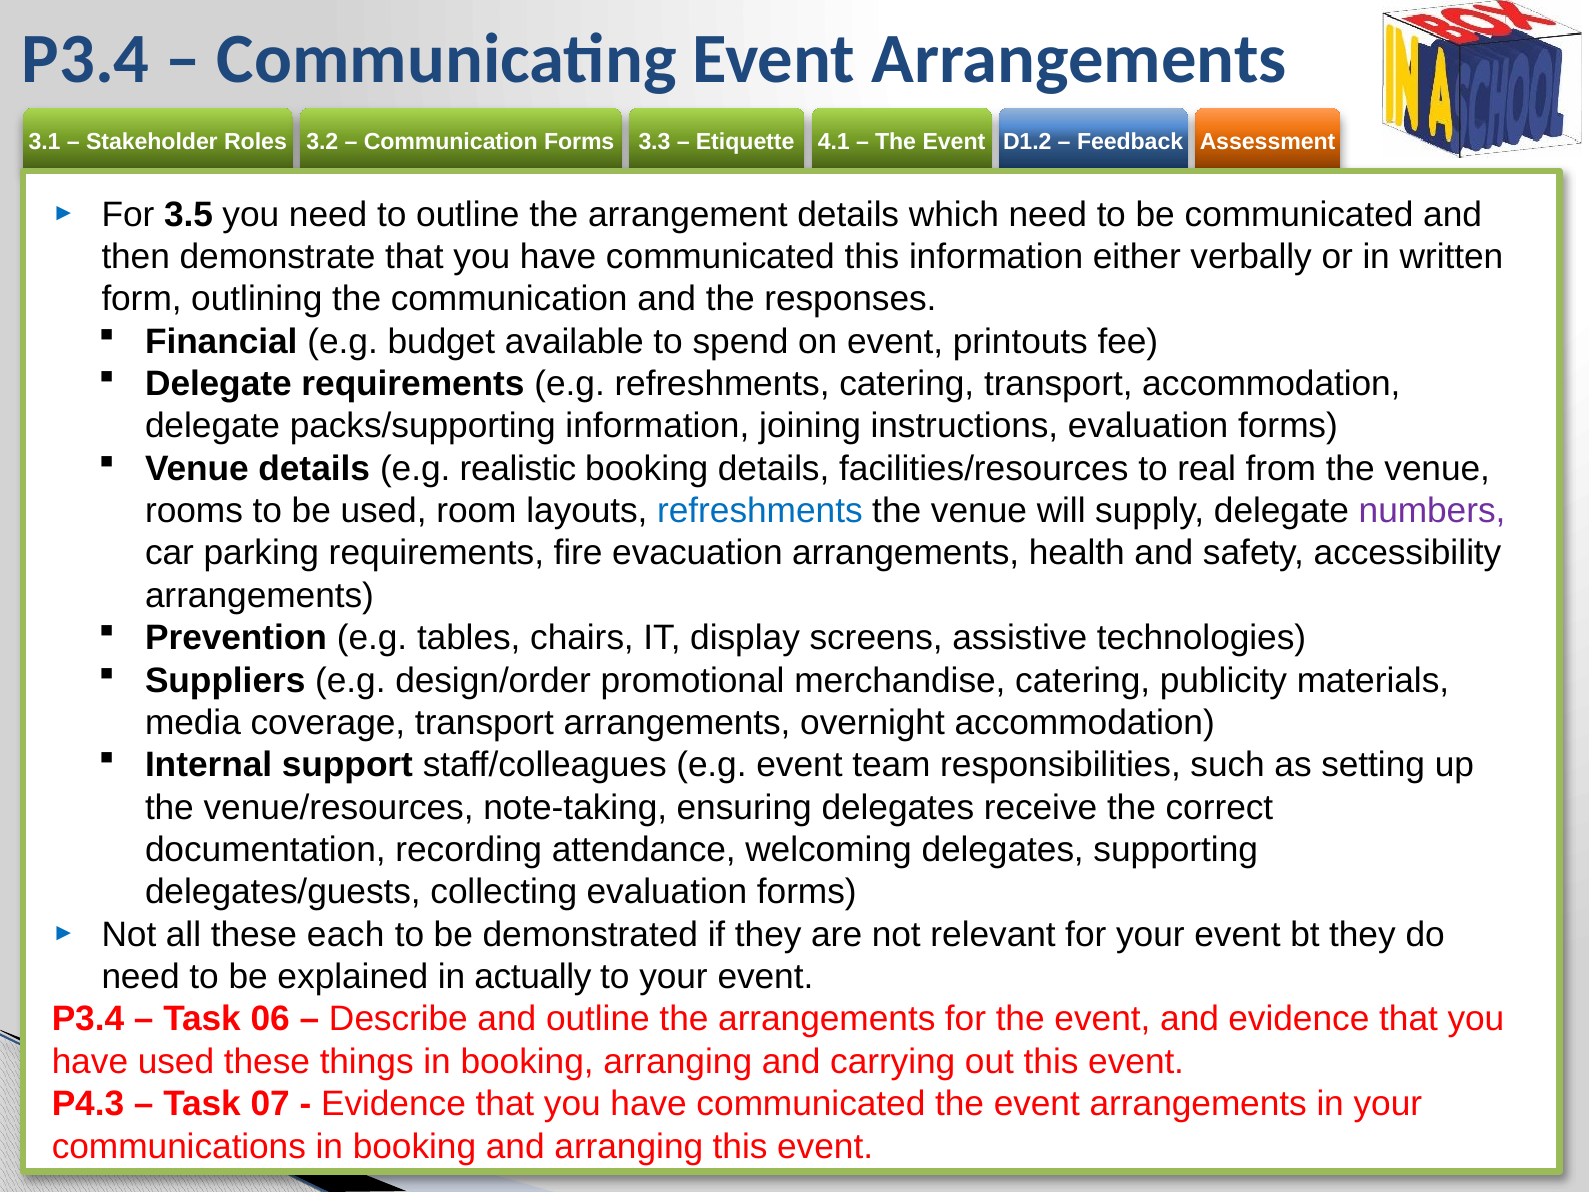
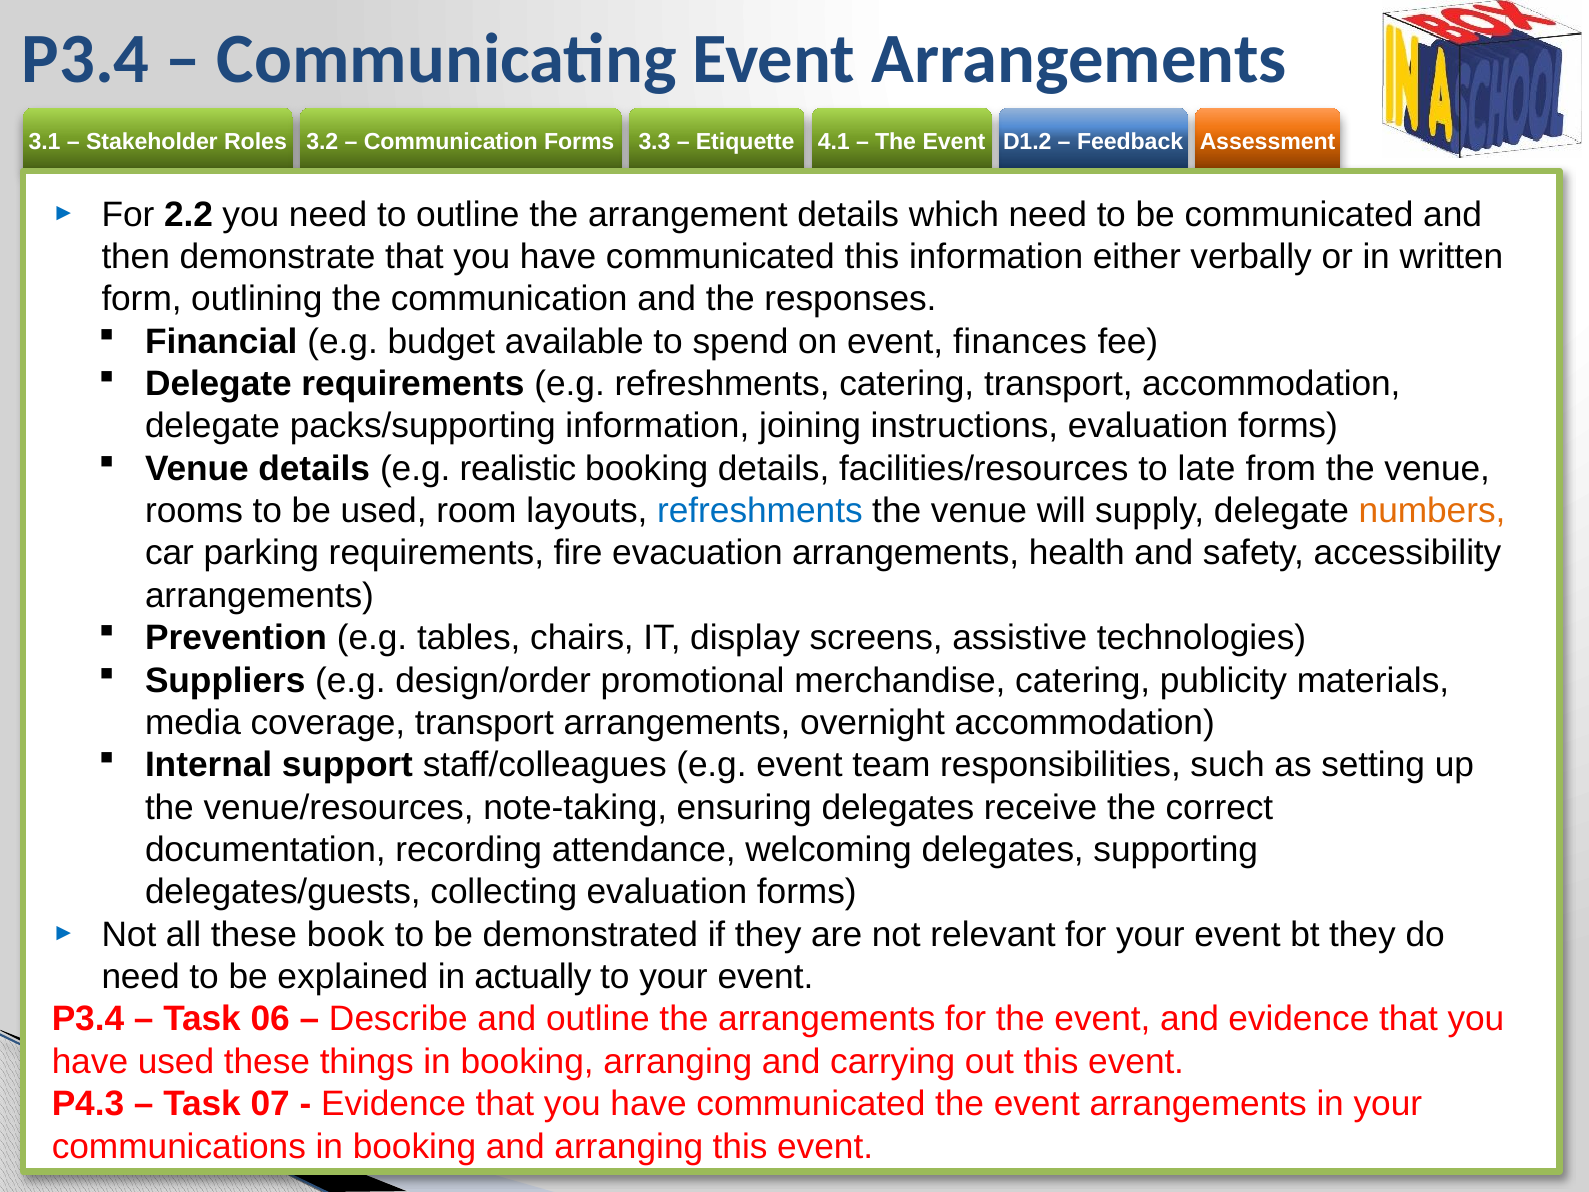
3.5: 3.5 -> 2.2
printouts: printouts -> finances
real: real -> late
numbers colour: purple -> orange
each: each -> book
